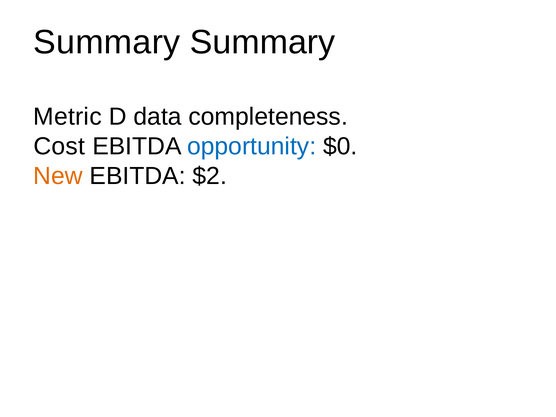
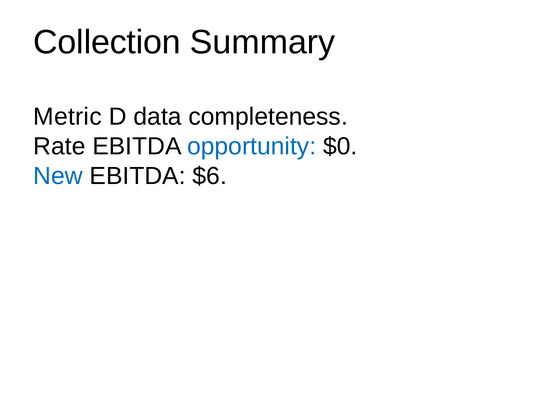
Summary at (107, 42): Summary -> Collection
Cost: Cost -> Rate
New colour: orange -> blue
$2: $2 -> $6
